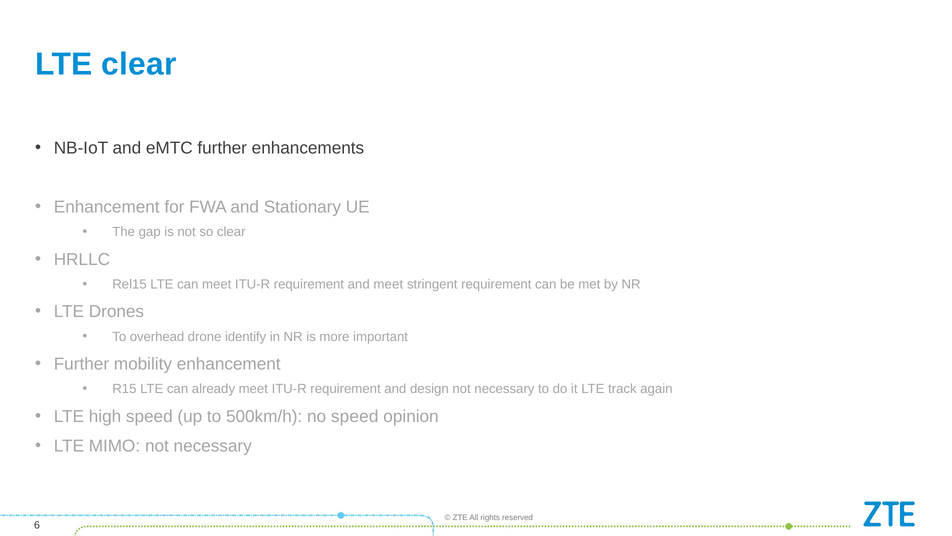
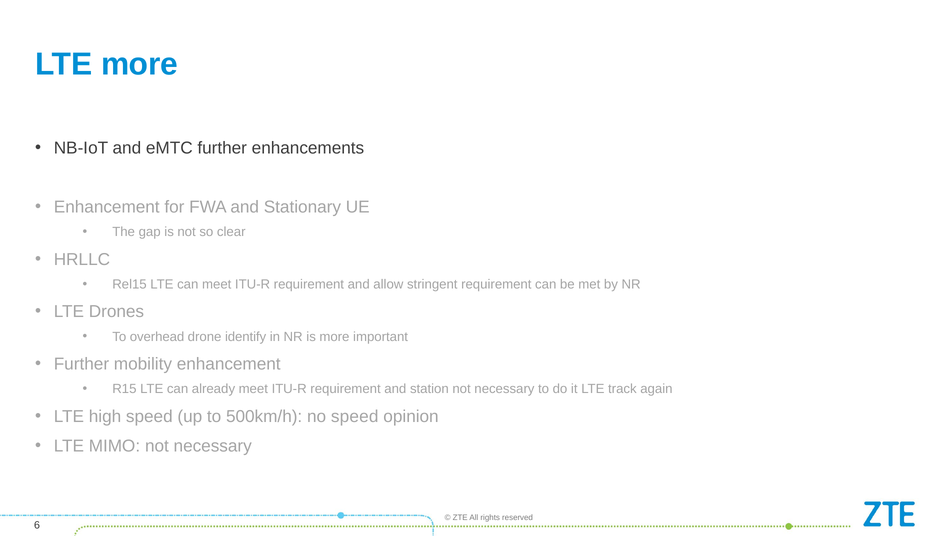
LTE clear: clear -> more
and meet: meet -> allow
design: design -> station
